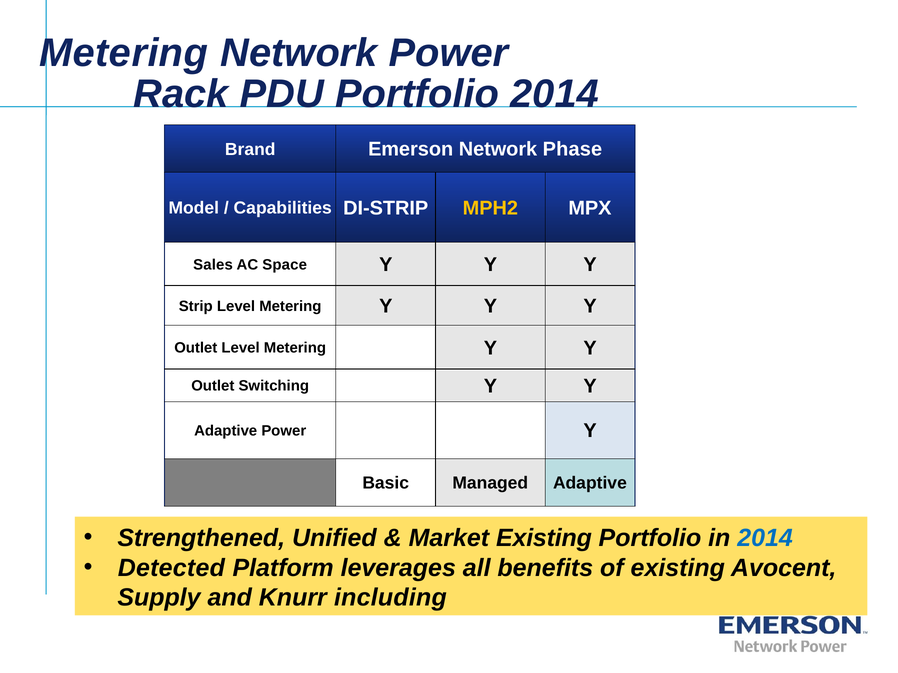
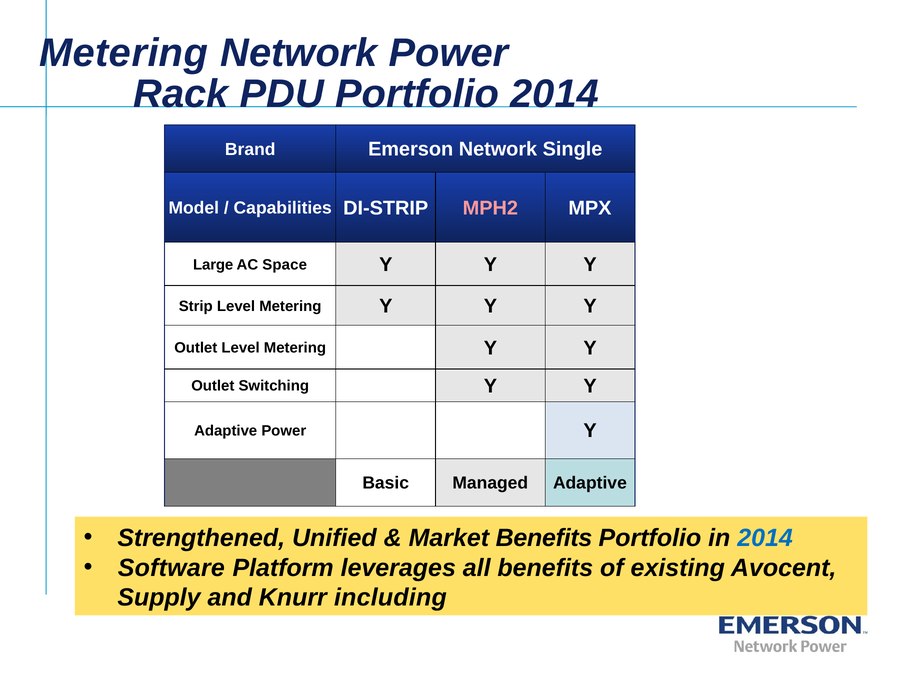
Phase: Phase -> Single
MPH2 colour: yellow -> pink
Sales: Sales -> Large
Market Existing: Existing -> Benefits
Detected: Detected -> Software
